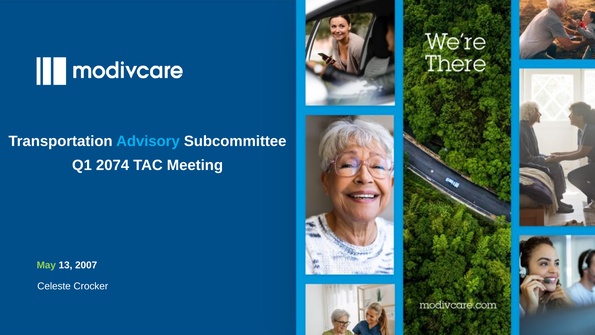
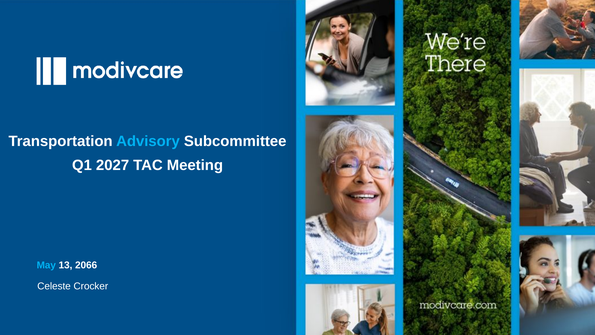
2074: 2074 -> 2027
May colour: light green -> light blue
2007: 2007 -> 2066
